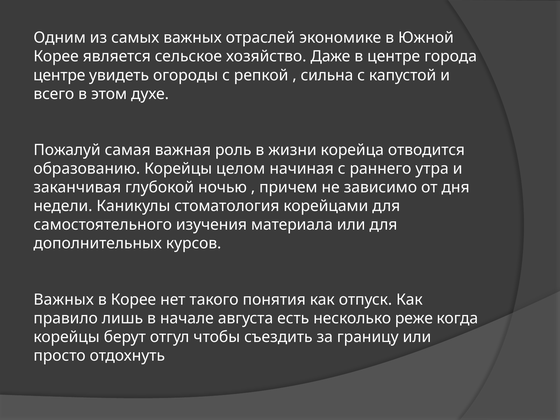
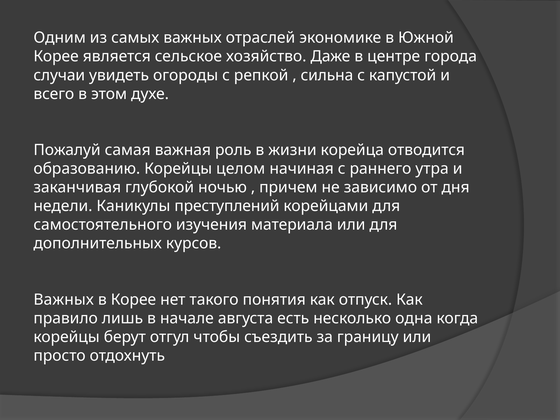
центре at (59, 75): центре -> случаи
стоматология: стоматология -> преступлений
реже: реже -> одна
